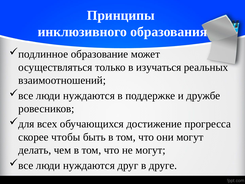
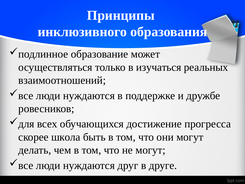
чтобы: чтобы -> школа
